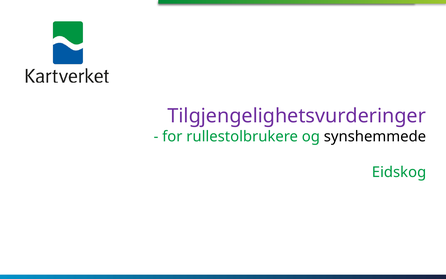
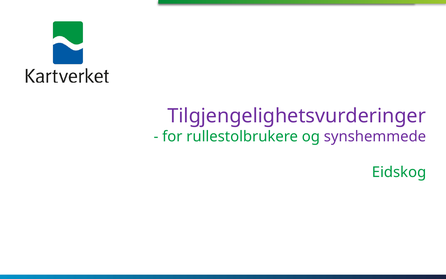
synshemmede colour: black -> purple
